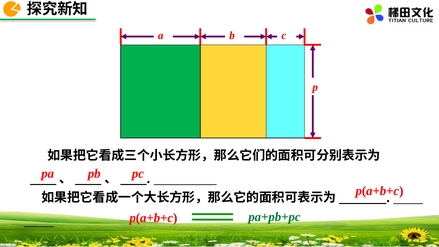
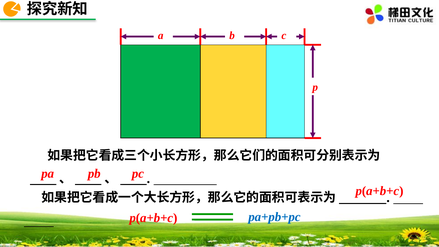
pa+pb+pc colour: green -> blue
